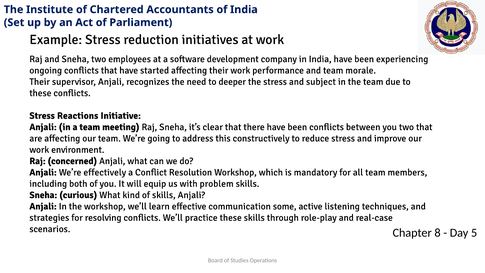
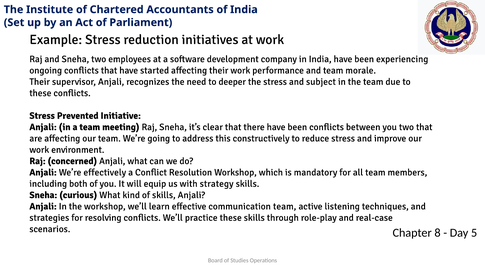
Reactions: Reactions -> Prevented
problem: problem -> strategy
communication some: some -> team
